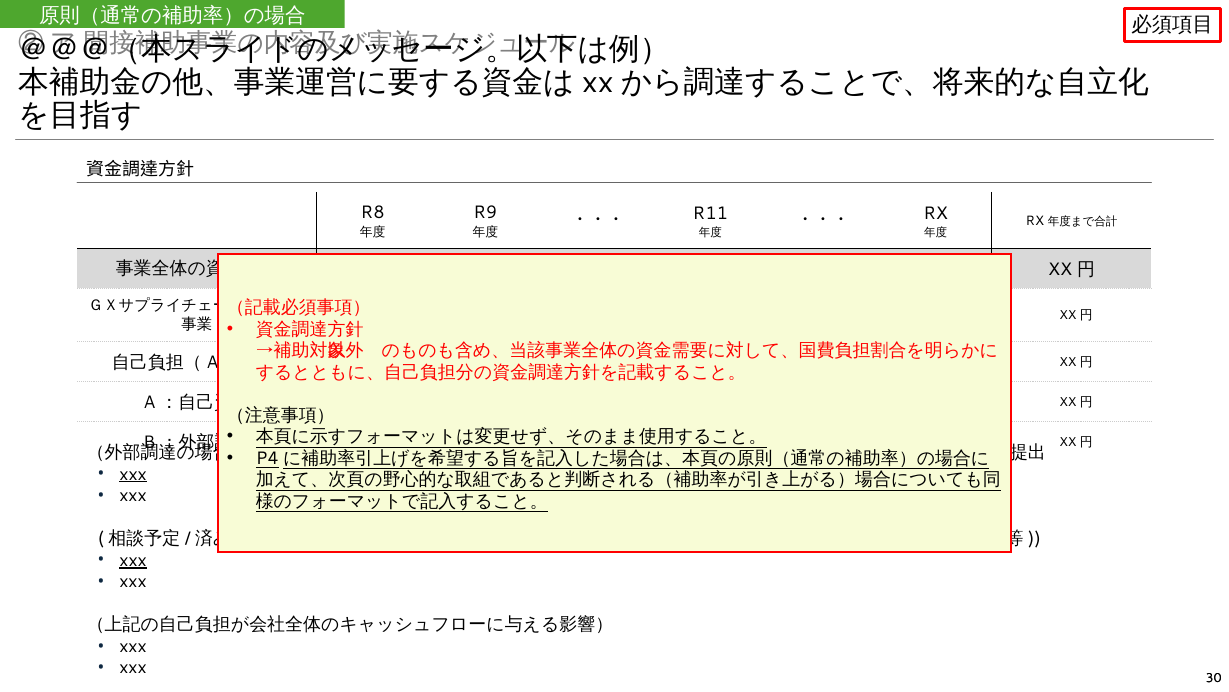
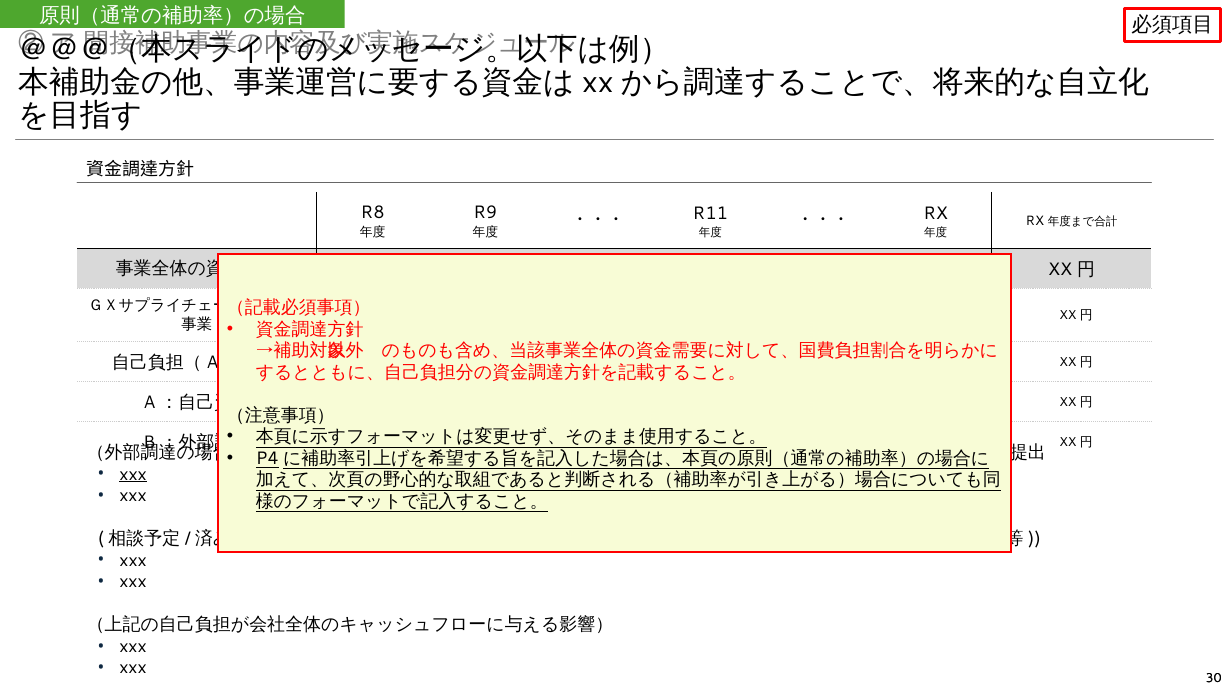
xxx at (133, 560) underline: present -> none
